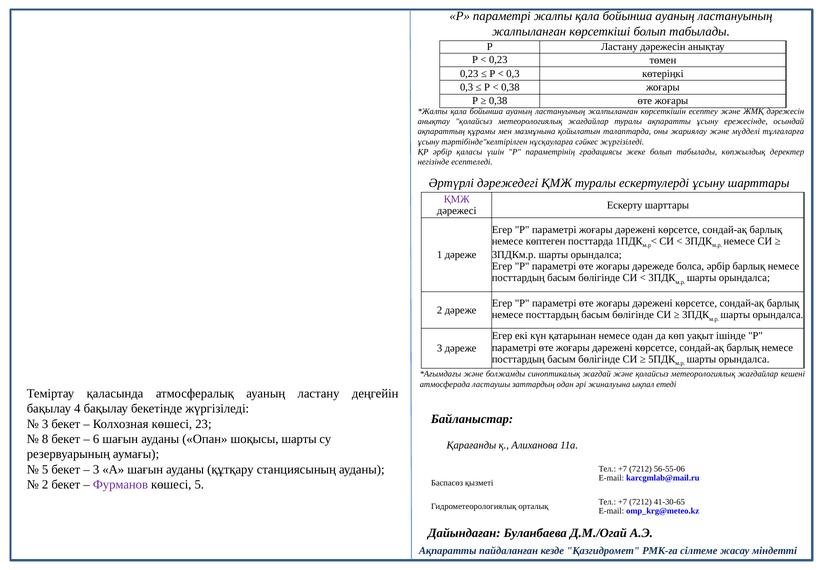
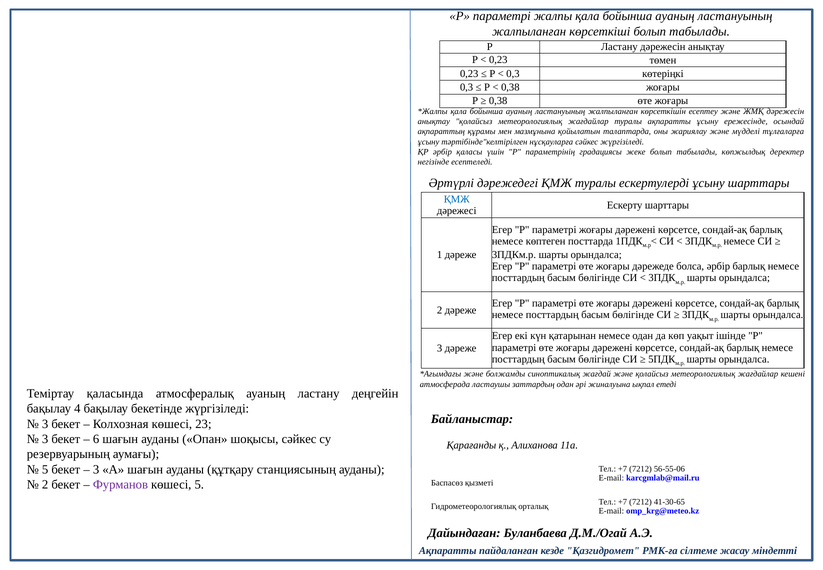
ҚМЖ at (457, 199) colour: purple -> blue
8 at (45, 439): 8 -> 3
шоқысы шарты: шарты -> сәйкес
